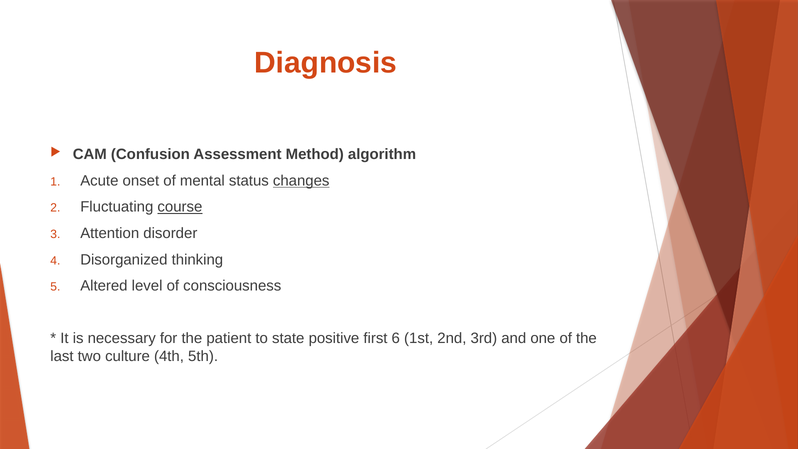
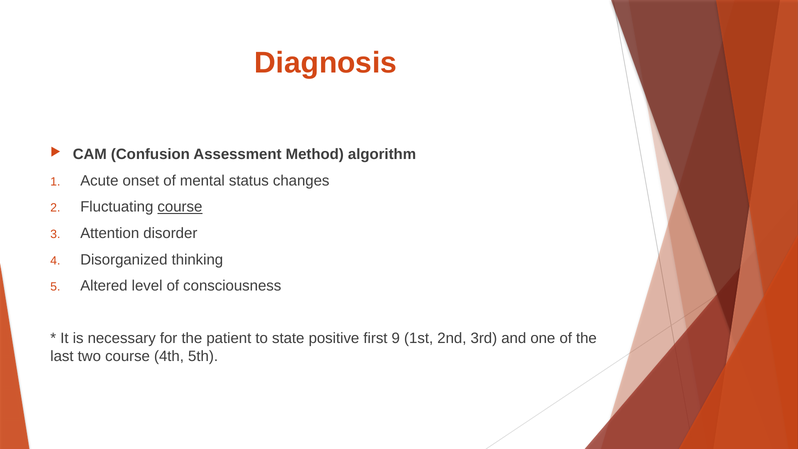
changes underline: present -> none
6: 6 -> 9
two culture: culture -> course
